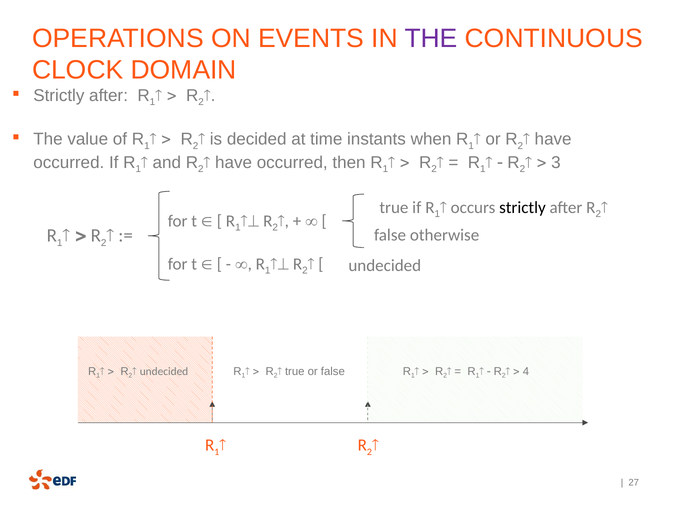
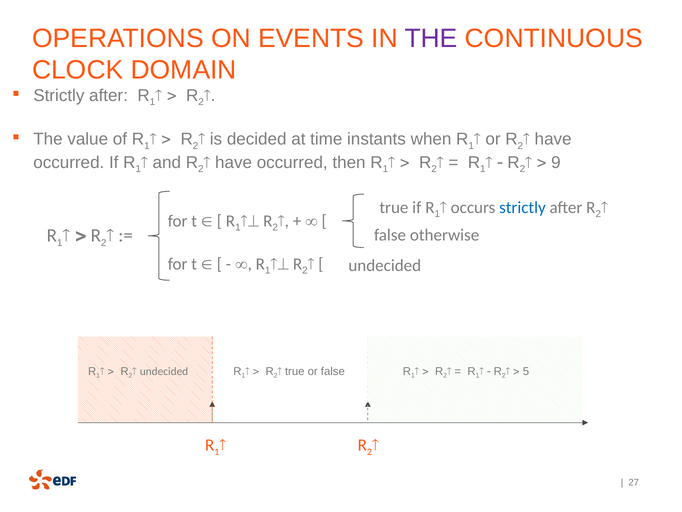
3: 3 -> 9
strictly at (522, 207) colour: black -> blue
4: 4 -> 5
